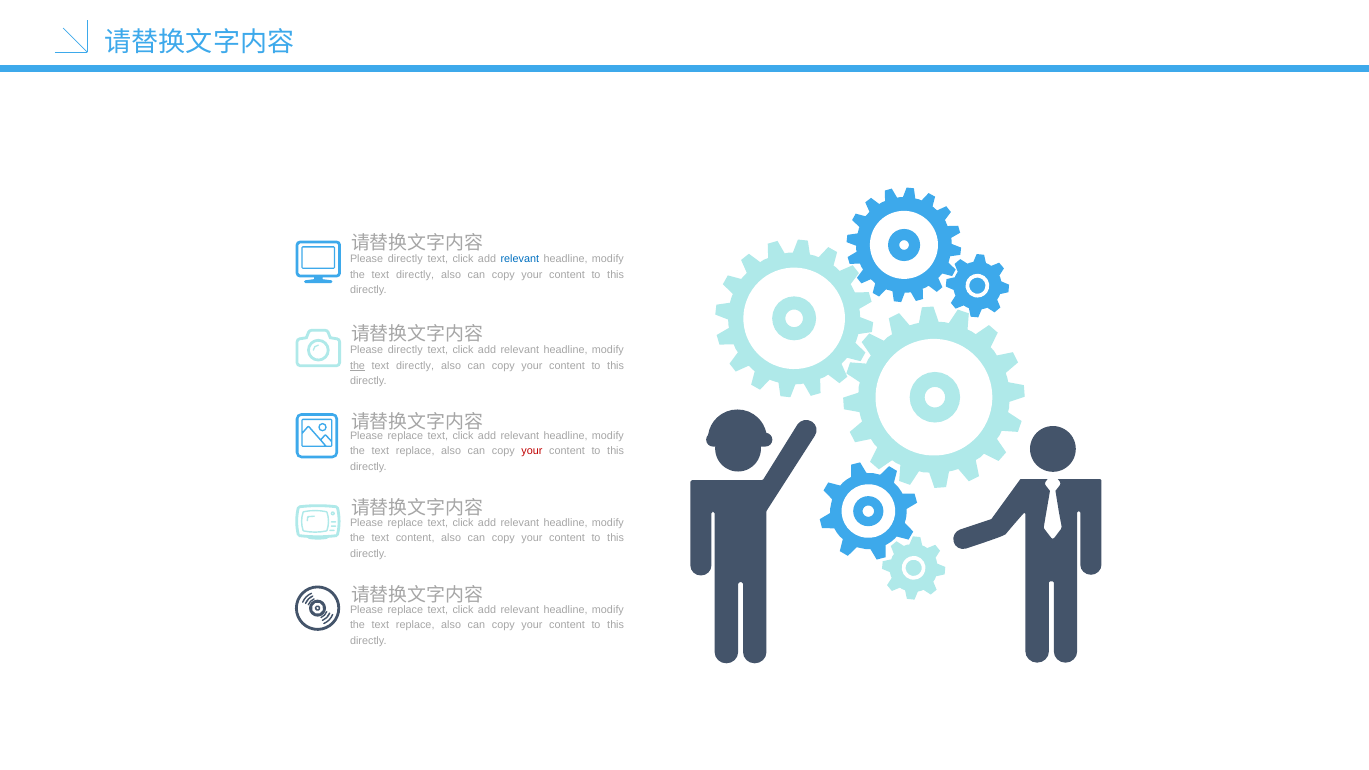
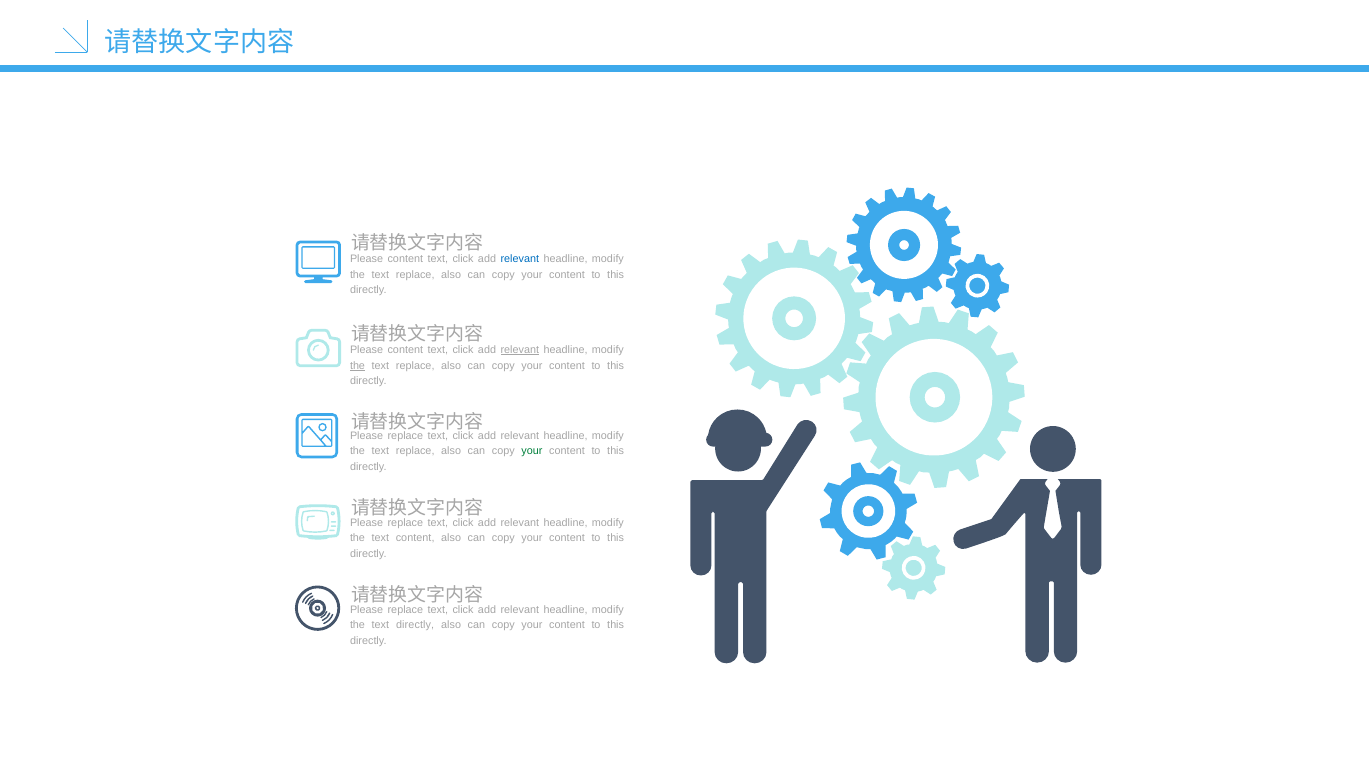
directly at (405, 259): directly -> content
directly at (415, 275): directly -> replace
directly at (405, 350): directly -> content
relevant at (520, 350) underline: none -> present
directly at (415, 365): directly -> replace
your at (532, 451) colour: red -> green
replace at (415, 625): replace -> directly
